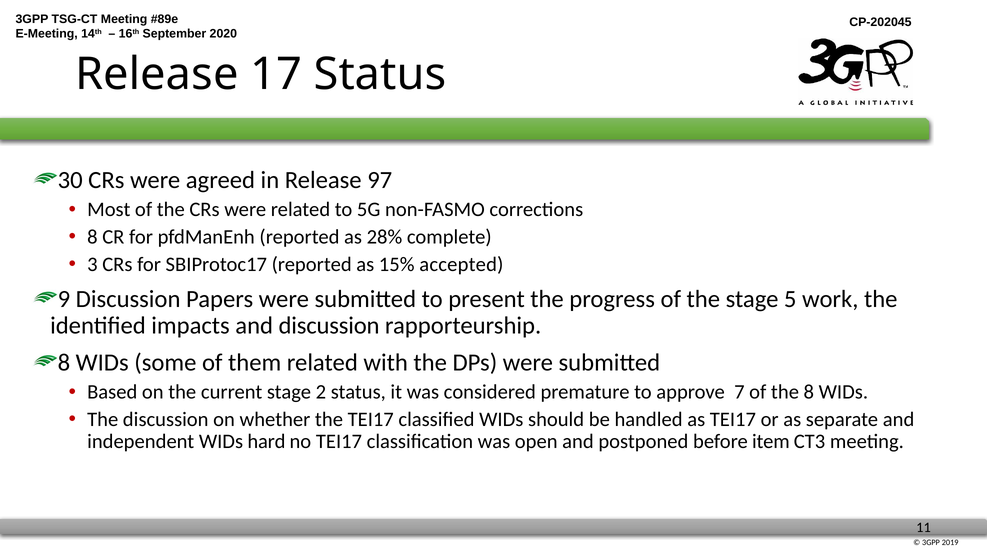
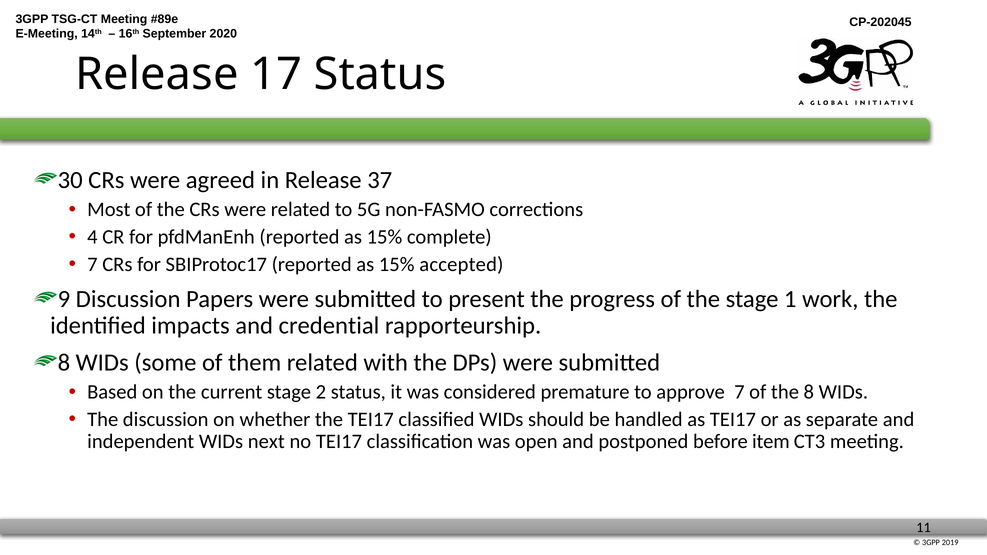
97: 97 -> 37
8 at (92, 237): 8 -> 4
pfdManEnh reported as 28%: 28% -> 15%
3 at (92, 264): 3 -> 7
5: 5 -> 1
and discussion: discussion -> credential
hard: hard -> next
